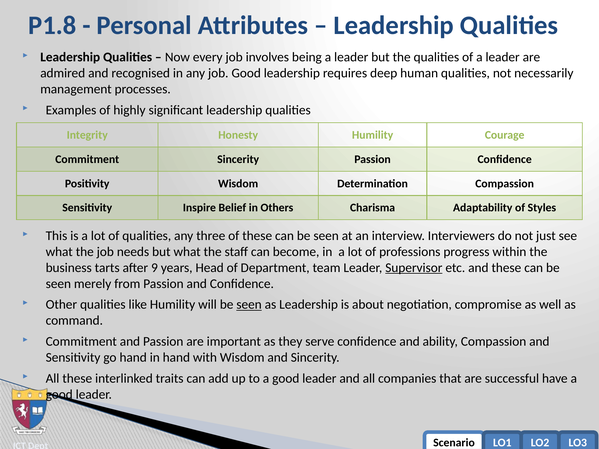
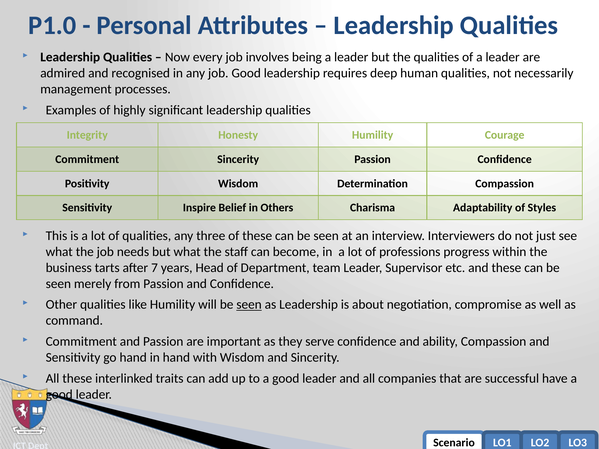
P1.8: P1.8 -> P1.0
9: 9 -> 7
Supervisor underline: present -> none
